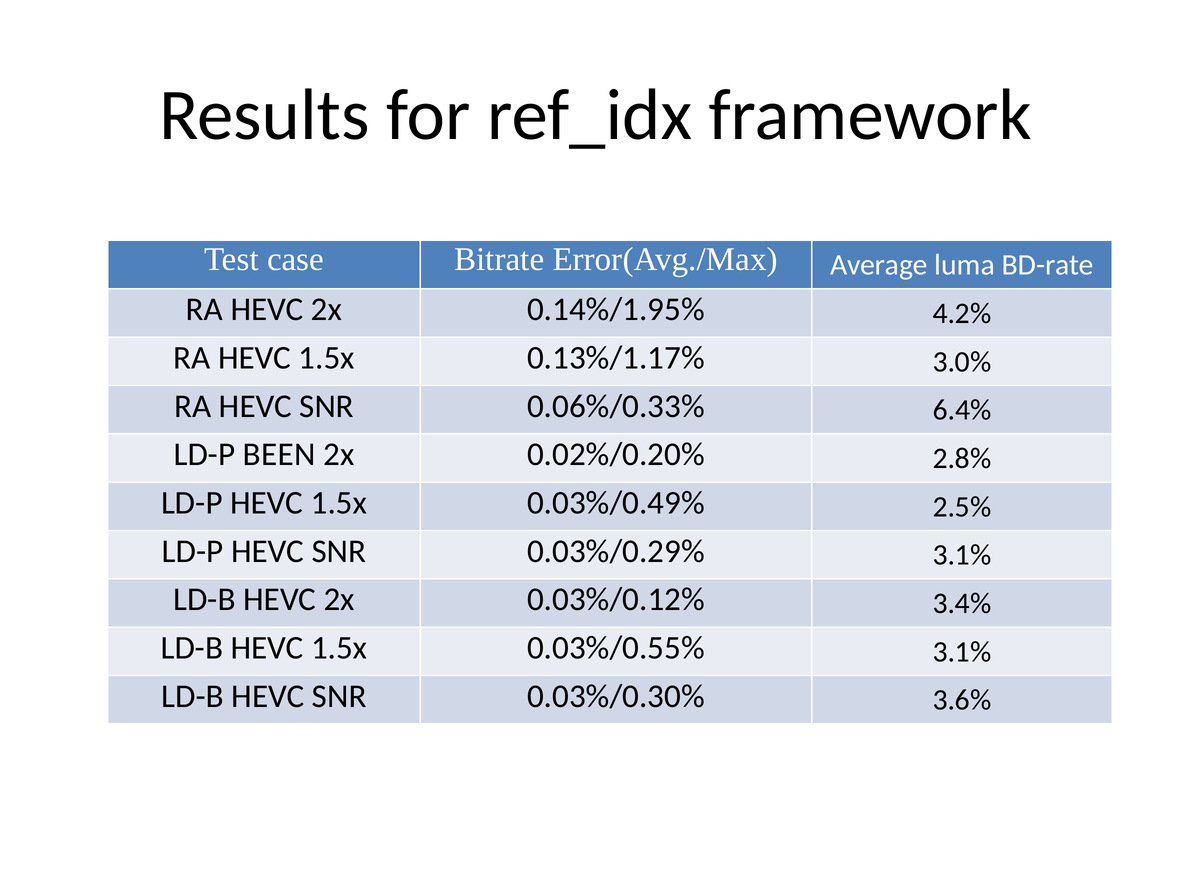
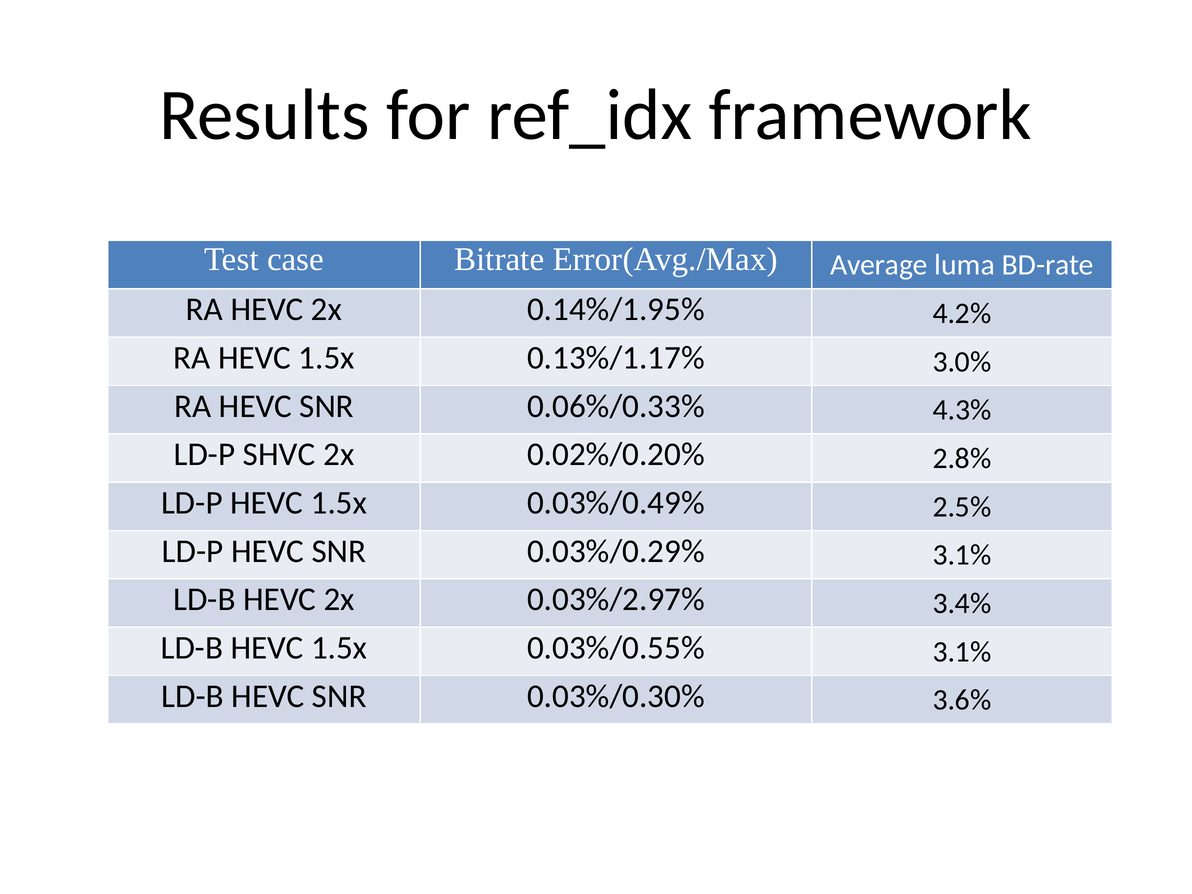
6.4%: 6.4% -> 4.3%
BEEN: BEEN -> SHVC
0.03%/0.12%: 0.03%/0.12% -> 0.03%/2.97%
